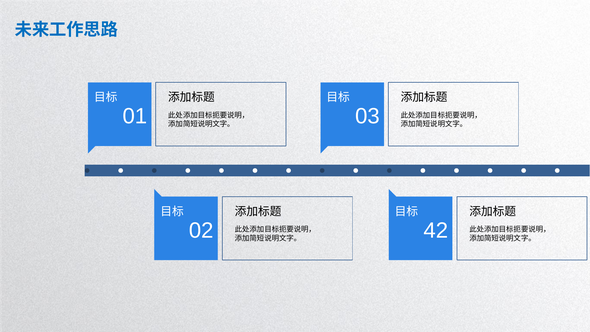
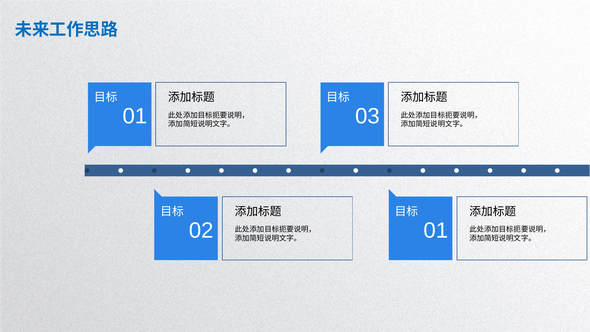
42 at (436, 230): 42 -> 01
